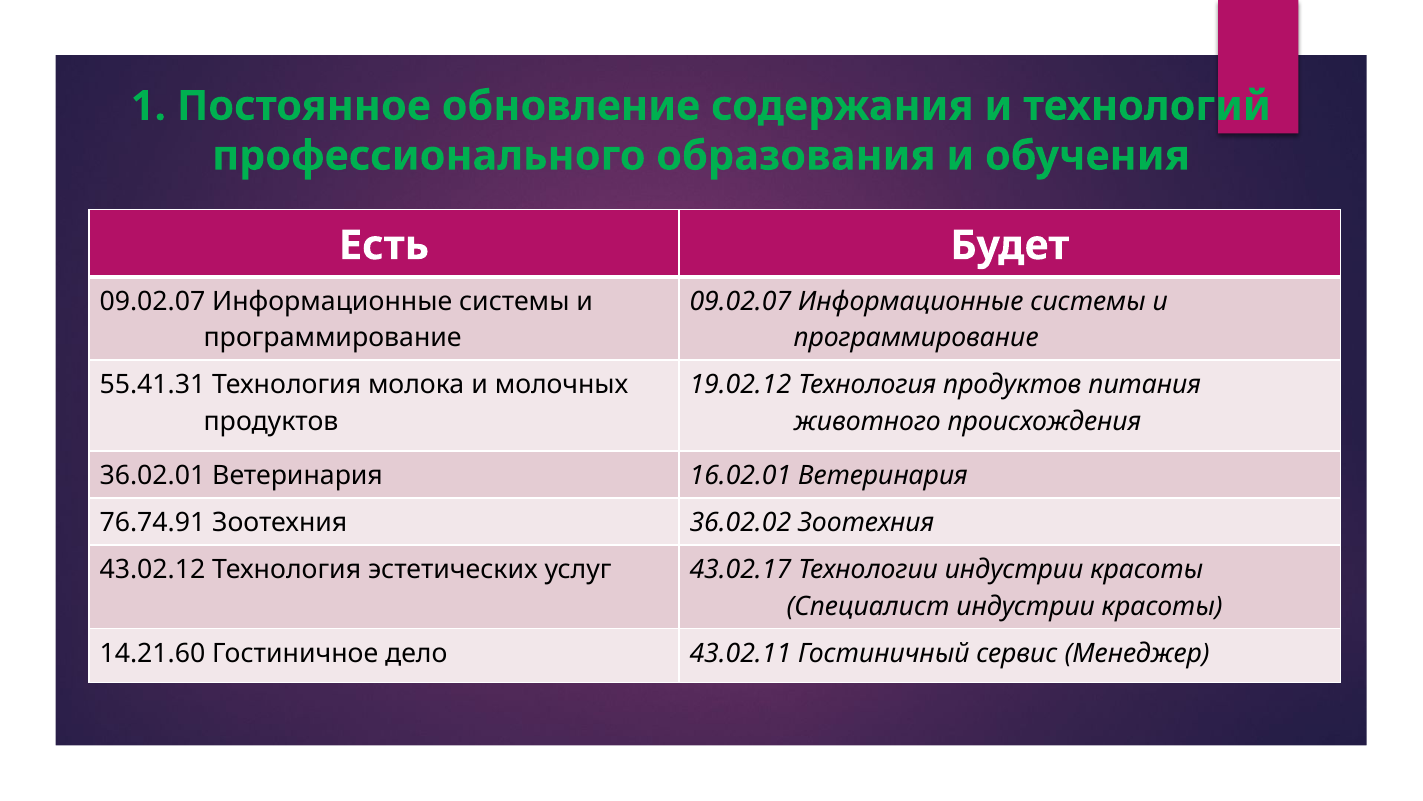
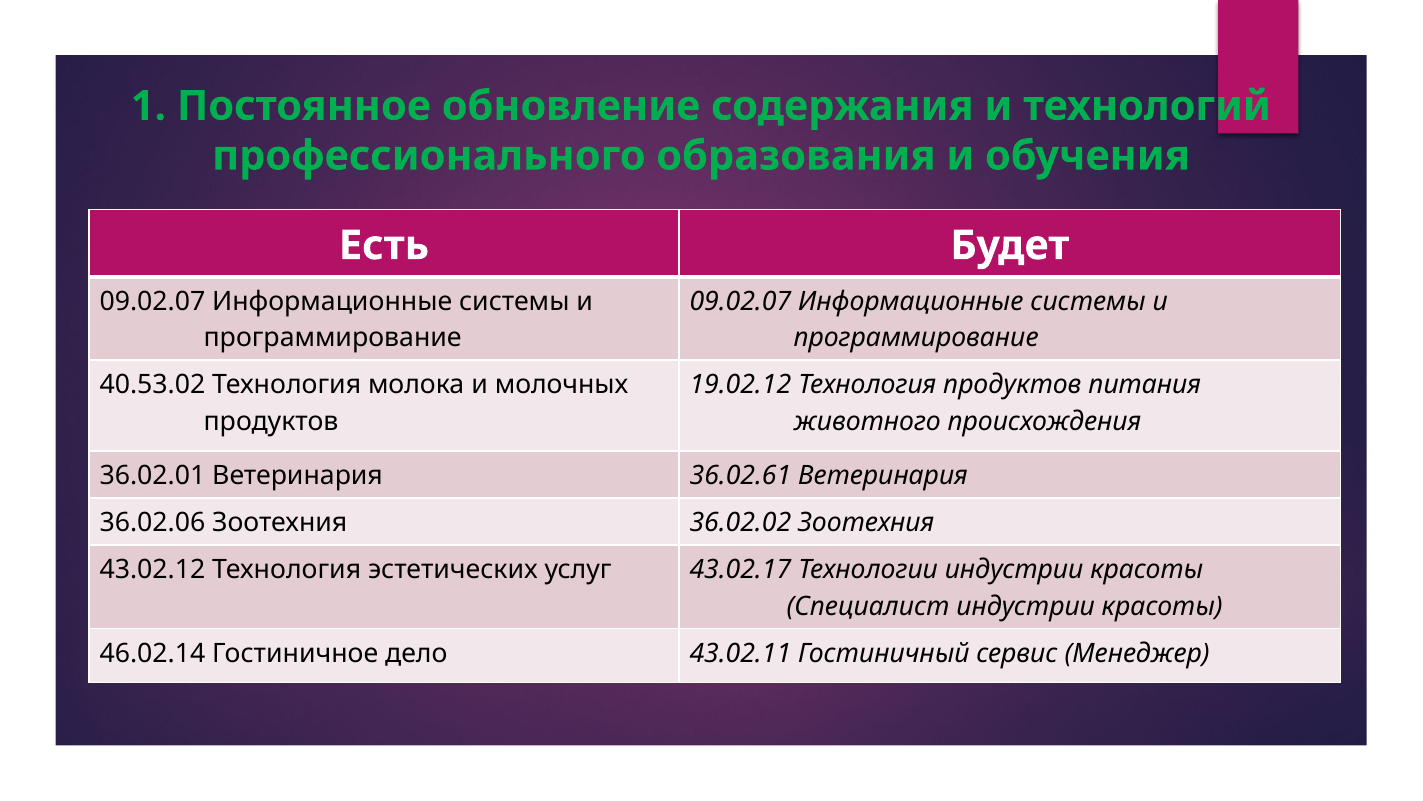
55.41.31: 55.41.31 -> 40.53.02
16.02.01: 16.02.01 -> 36.02.61
76.74.91: 76.74.91 -> 36.02.06
14.21.60: 14.21.60 -> 46.02.14
